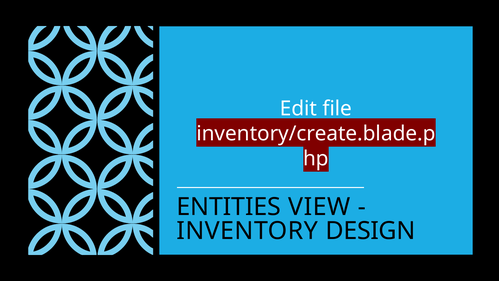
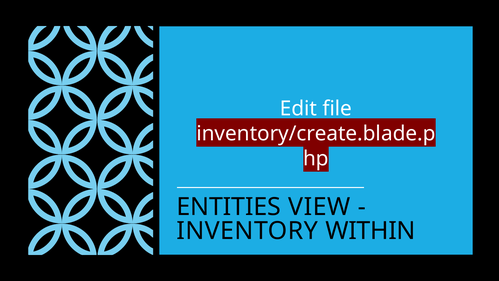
DESIGN: DESIGN -> WITHIN
